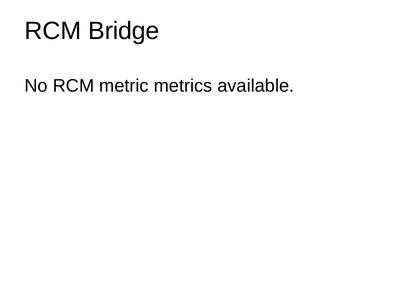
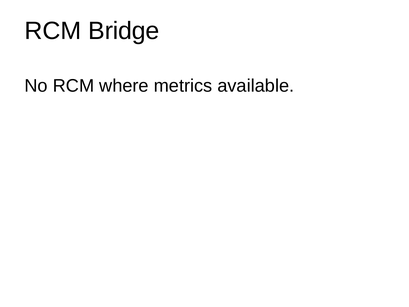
metric: metric -> where
